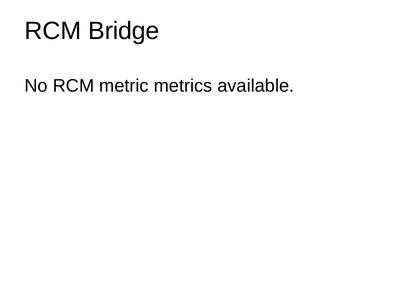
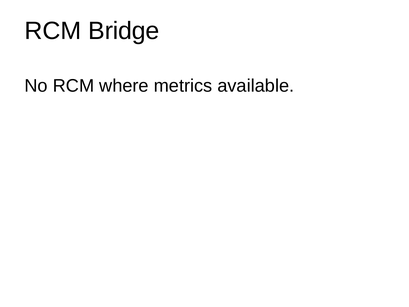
metric: metric -> where
